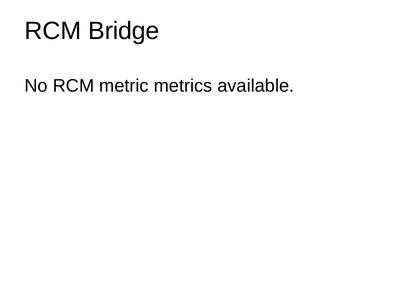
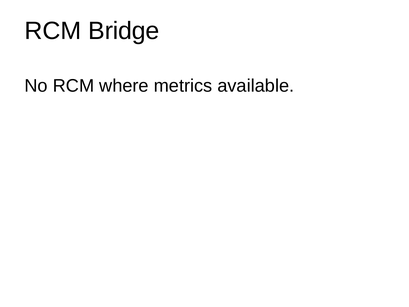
metric: metric -> where
